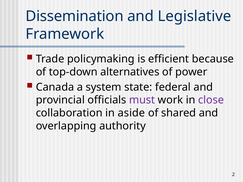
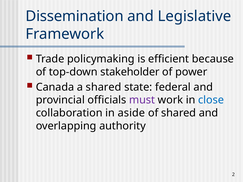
alternatives: alternatives -> stakeholder
a system: system -> shared
close colour: purple -> blue
